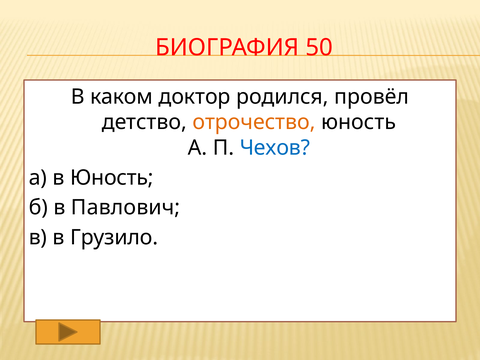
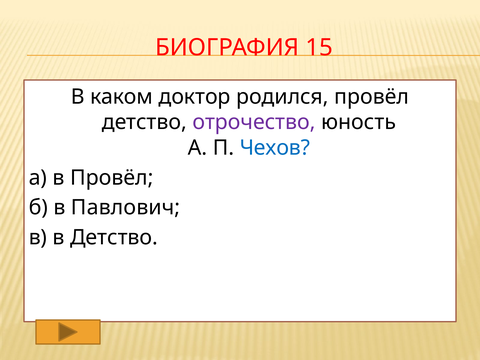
50: 50 -> 15
отрочество colour: orange -> purple
в Юность: Юность -> Провёл
в Грузило: Грузило -> Детство
